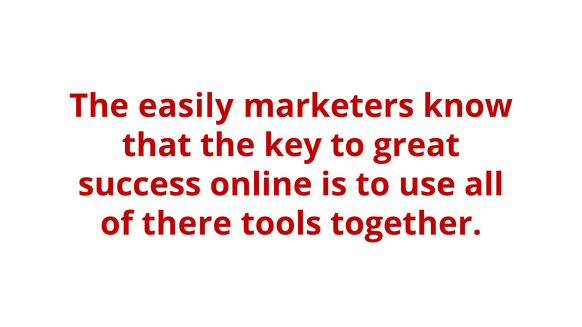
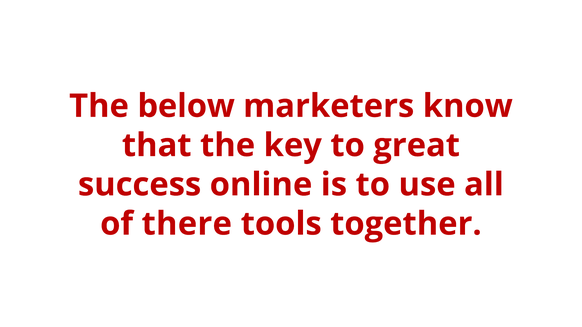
easily: easily -> below
